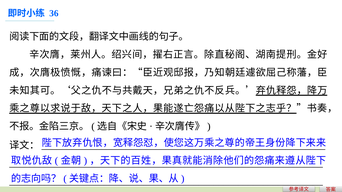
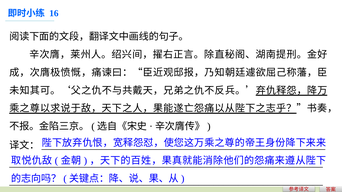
36: 36 -> 16
